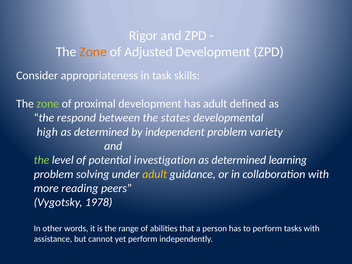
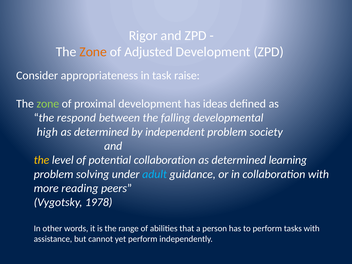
skills: skills -> raise
has adult: adult -> ideas
states: states -> falling
variety: variety -> society
the at (42, 160) colour: light green -> yellow
potential investigation: investigation -> collaboration
adult at (155, 174) colour: yellow -> light blue
